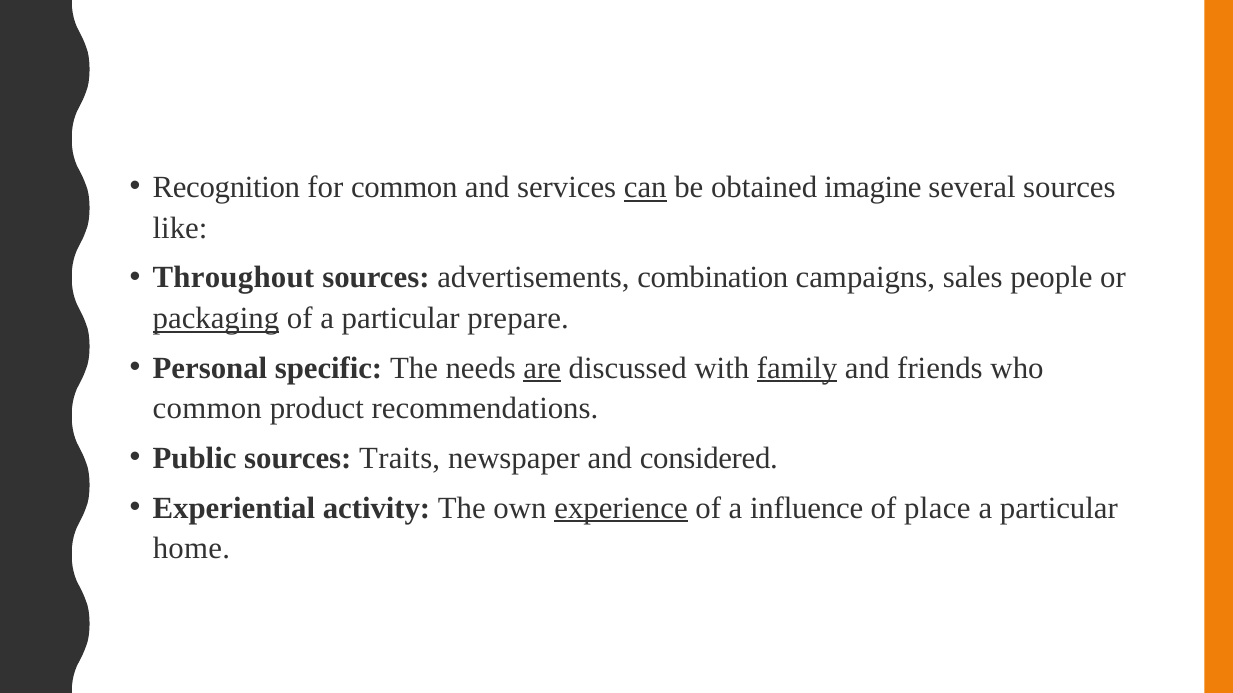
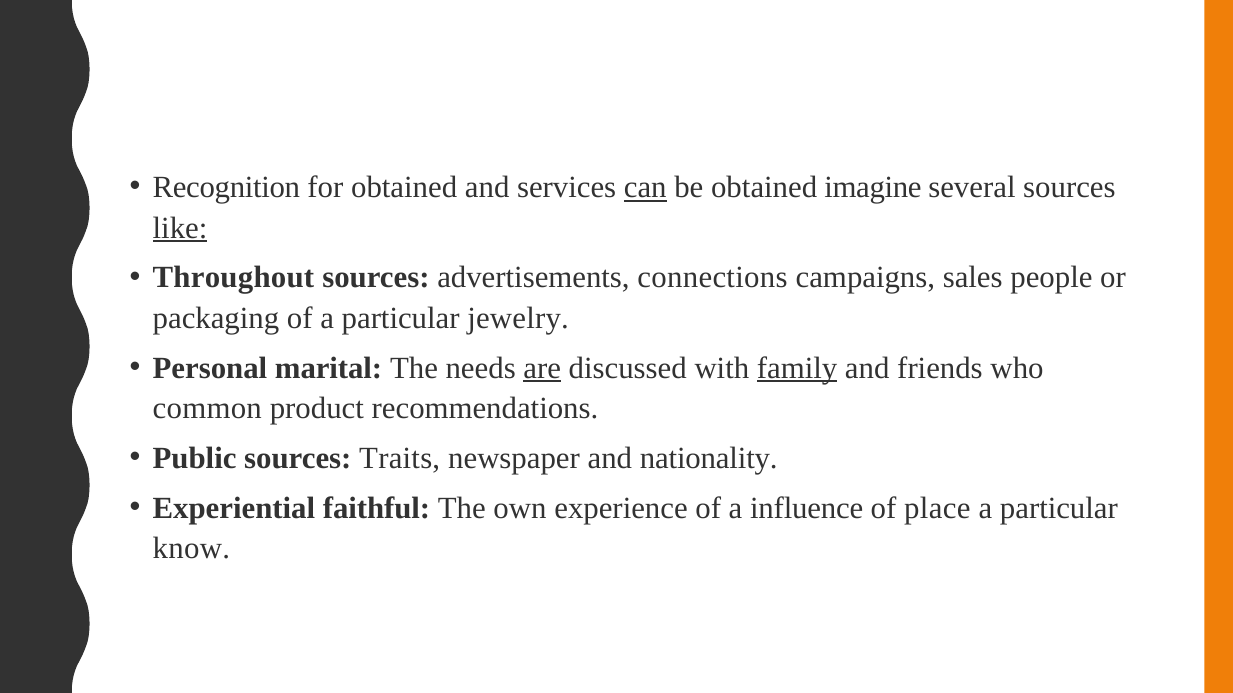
for common: common -> obtained
like underline: none -> present
combination: combination -> connections
packaging underline: present -> none
prepare: prepare -> jewelry
specific: specific -> marital
considered: considered -> nationality
activity: activity -> faithful
experience underline: present -> none
home: home -> know
